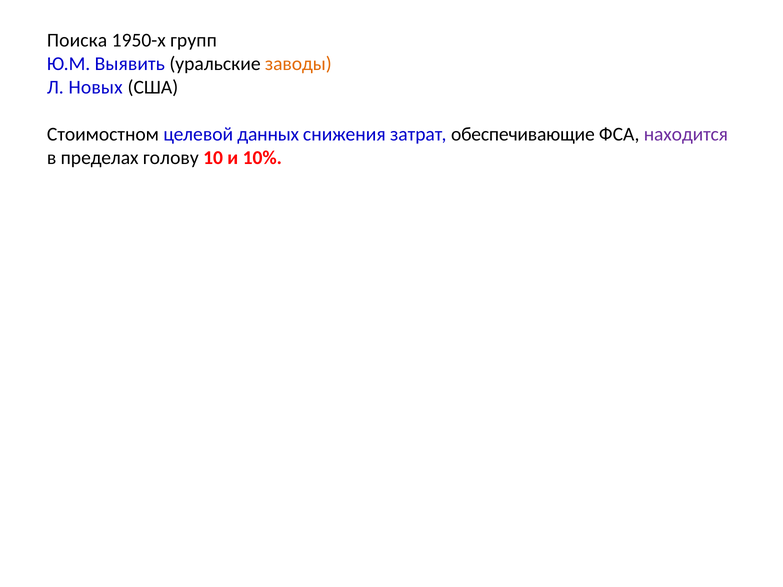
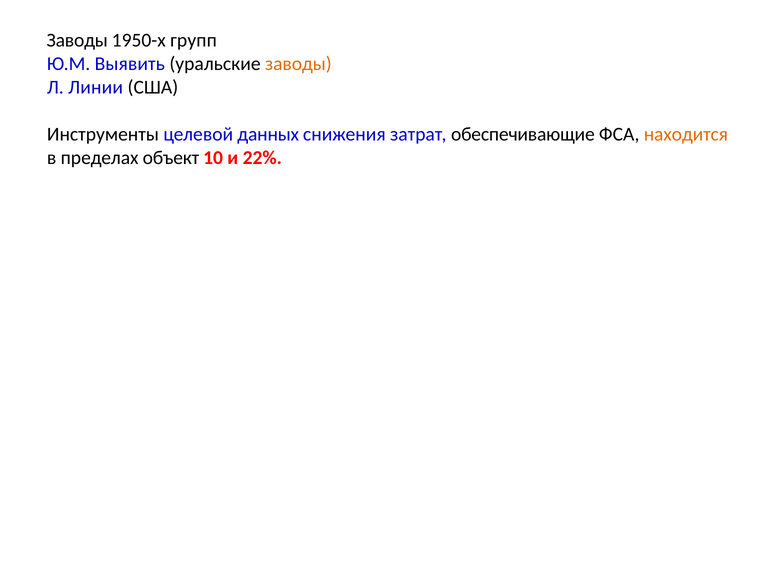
Поиска at (77, 41): Поиска -> Заводы
Новых: Новых -> Линии
Стоимостном: Стоимостном -> Инструменты
находится colour: purple -> orange
голову: голову -> объект
10%: 10% -> 22%
